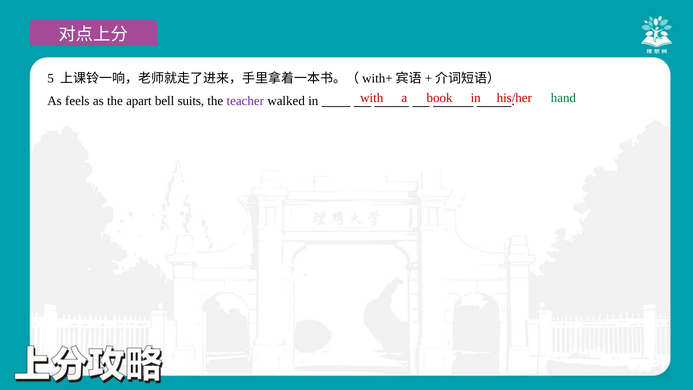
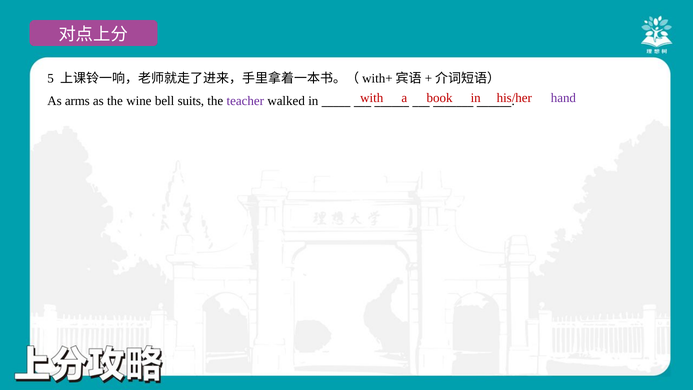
hand colour: green -> purple
feels: feels -> arms
apart: apart -> wine
